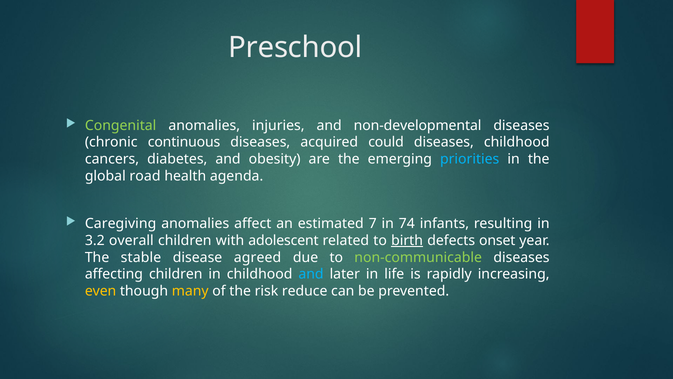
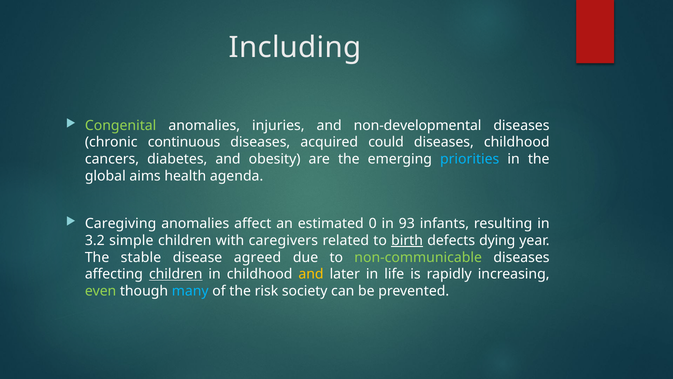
Preschool: Preschool -> Including
road: road -> aims
7: 7 -> 0
74: 74 -> 93
overall: overall -> simple
adolescent: adolescent -> caregivers
onset: onset -> dying
children at (176, 274) underline: none -> present
and at (311, 274) colour: light blue -> yellow
even colour: yellow -> light green
many colour: yellow -> light blue
reduce: reduce -> society
